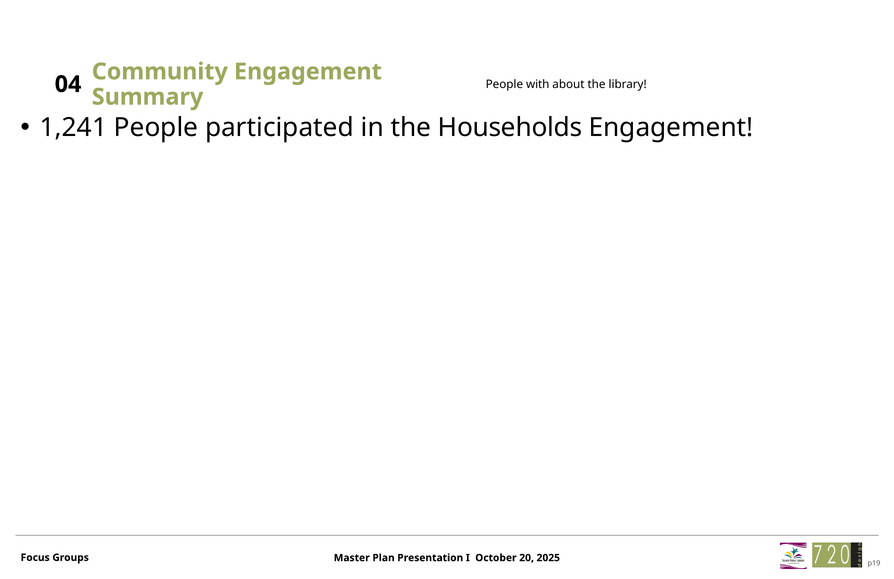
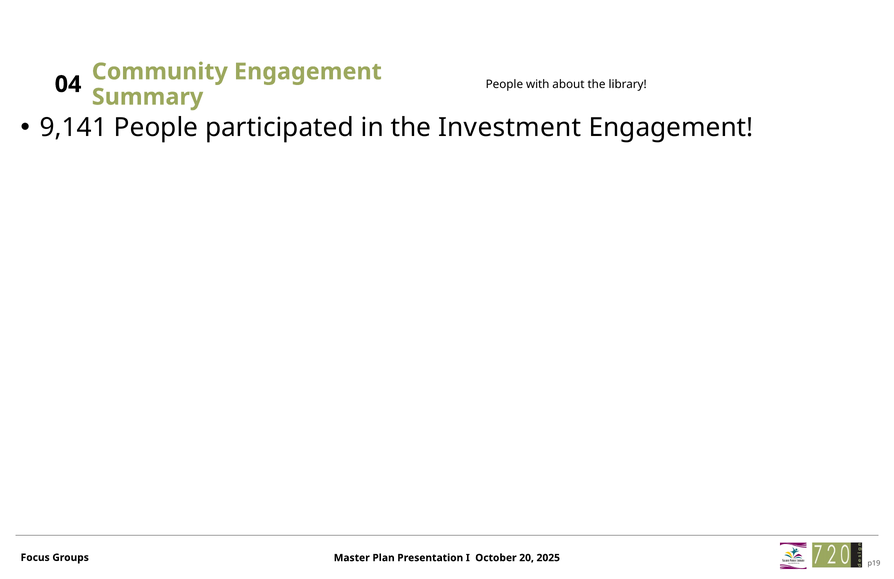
1,241: 1,241 -> 9,141
Households: Households -> Investment
